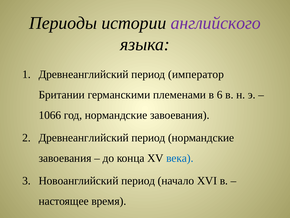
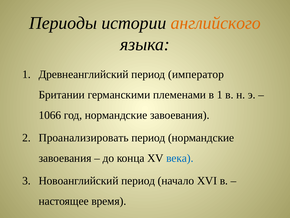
английского colour: purple -> orange
в 6: 6 -> 1
Древнеанглийский at (84, 137): Древнеанглийский -> Проанализировать
